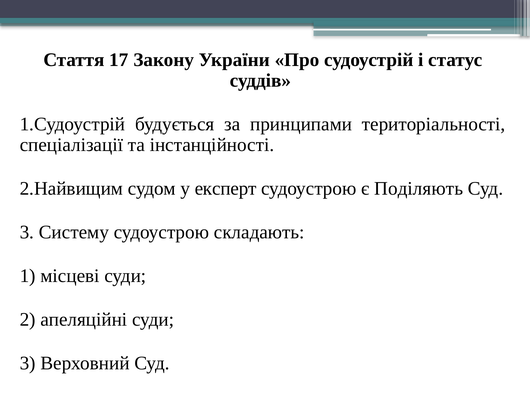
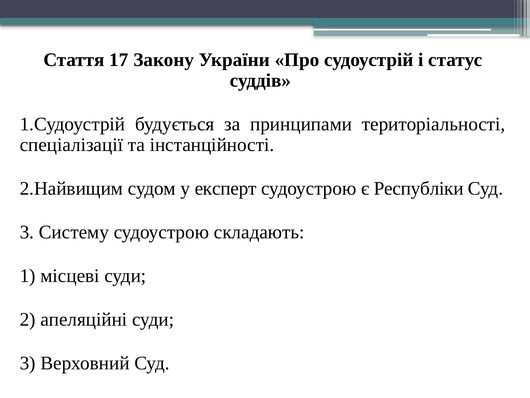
Поділяють: Поділяють -> Республіки
